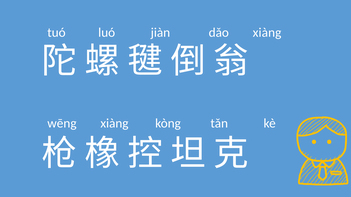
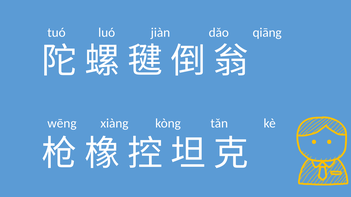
dǎo xiàng: xiàng -> qiāng
